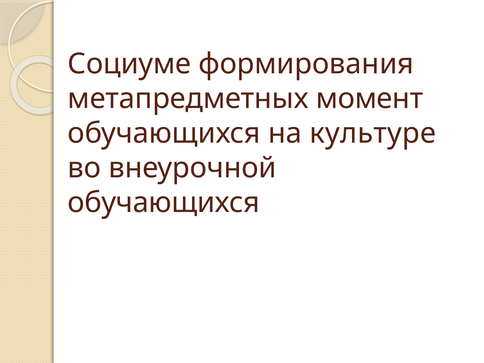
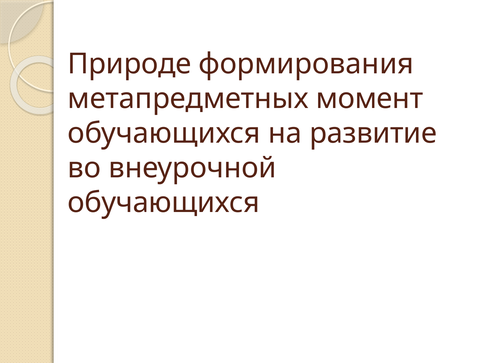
Социуме: Социуме -> Природе
культуре: культуре -> развитие
